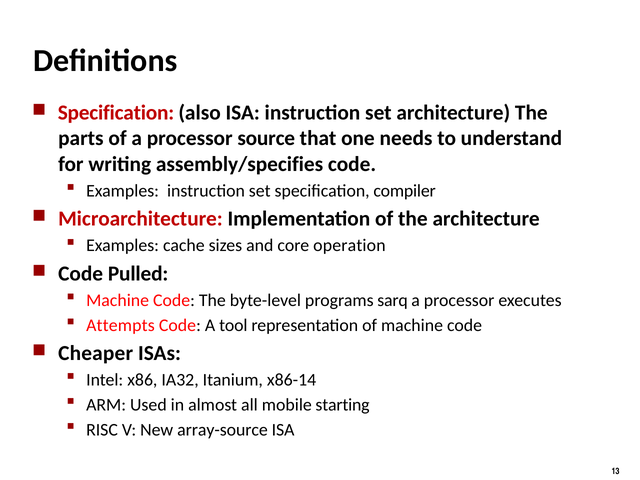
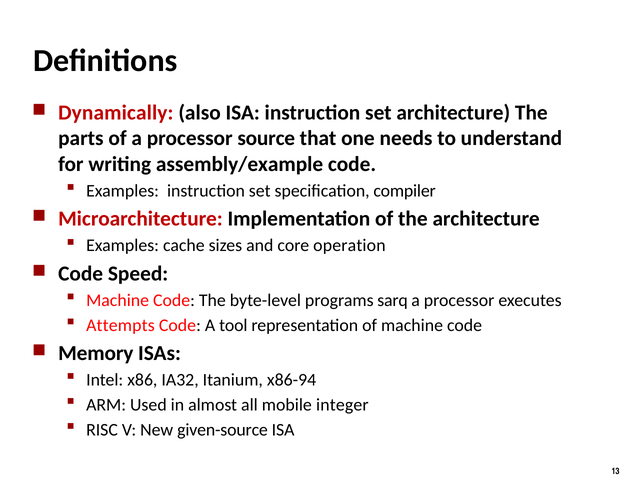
Specification at (116, 113): Specification -> Dynamically
assembly/specifies: assembly/specifies -> assembly/example
Pulled: Pulled -> Speed
Cheaper: Cheaper -> Memory
x86-14: x86-14 -> x86-94
starting: starting -> integer
array-source: array-source -> given-source
